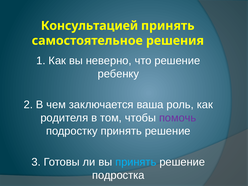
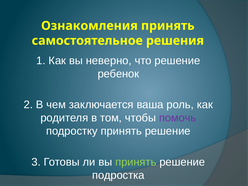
Консультацией: Консультацией -> Ознакомления
ребенку: ребенку -> ребенок
принять at (136, 162) colour: light blue -> light green
